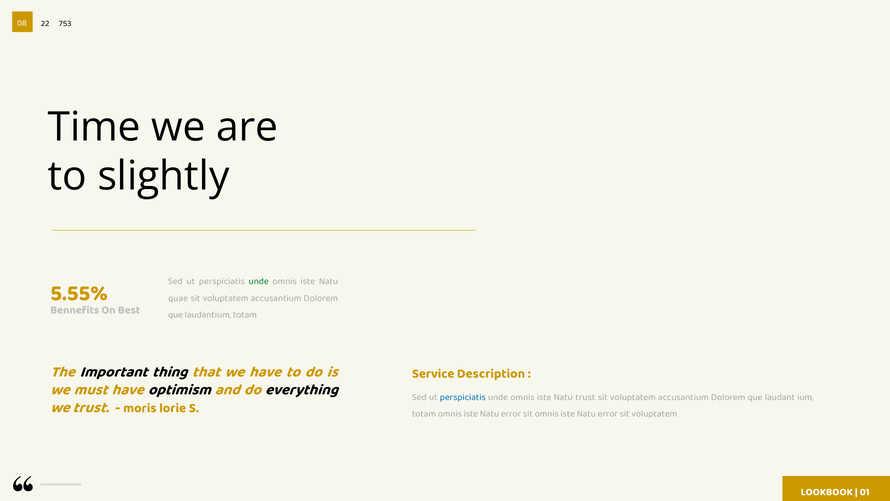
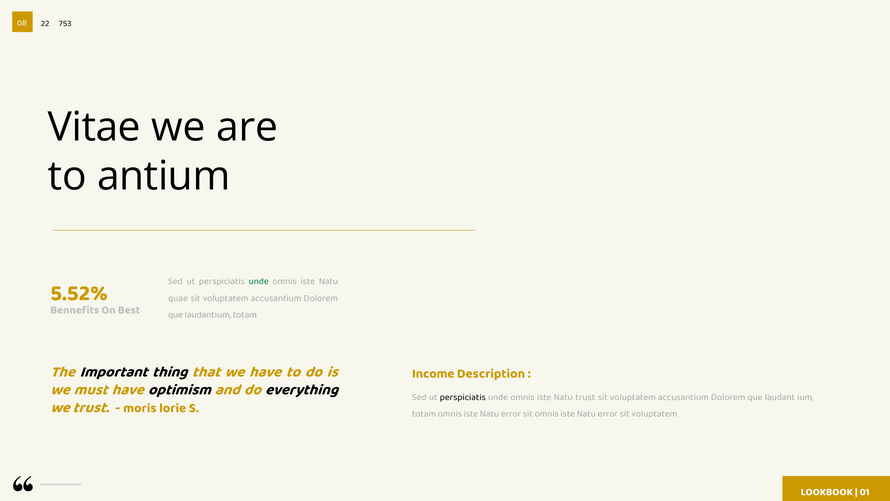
Time: Time -> Vitae
slightly: slightly -> antium
5.55%: 5.55% -> 5.52%
Service: Service -> Income
perspiciatis at (463, 397) colour: blue -> black
